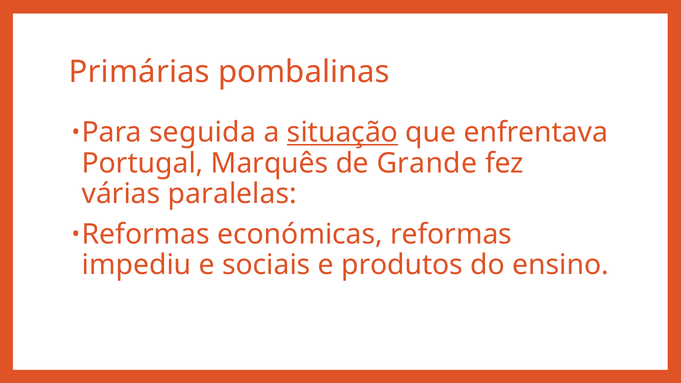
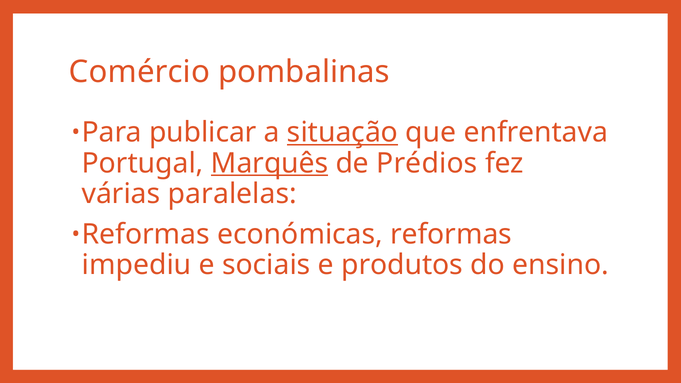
Primárias: Primárias -> Comércio
seguida: seguida -> publicar
Marquês underline: none -> present
Grande: Grande -> Prédios
